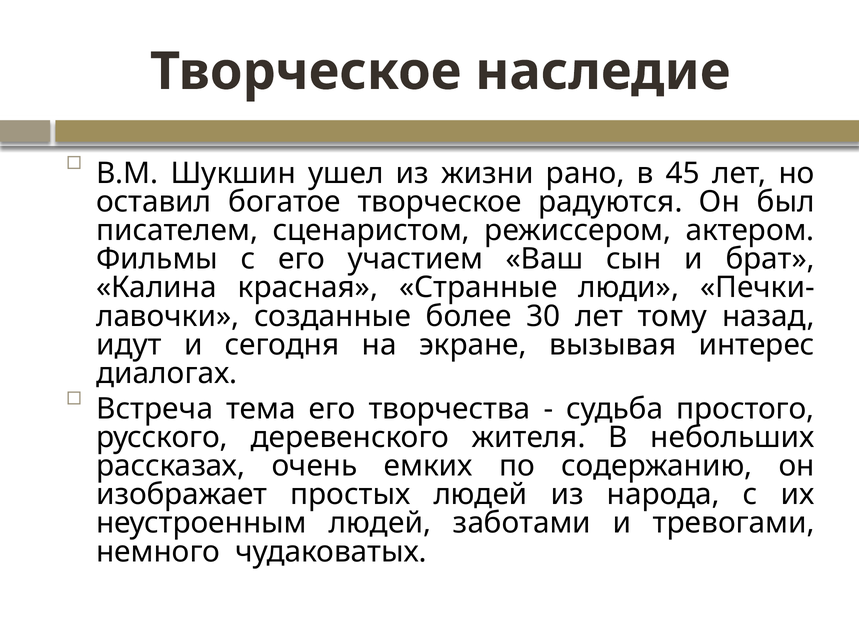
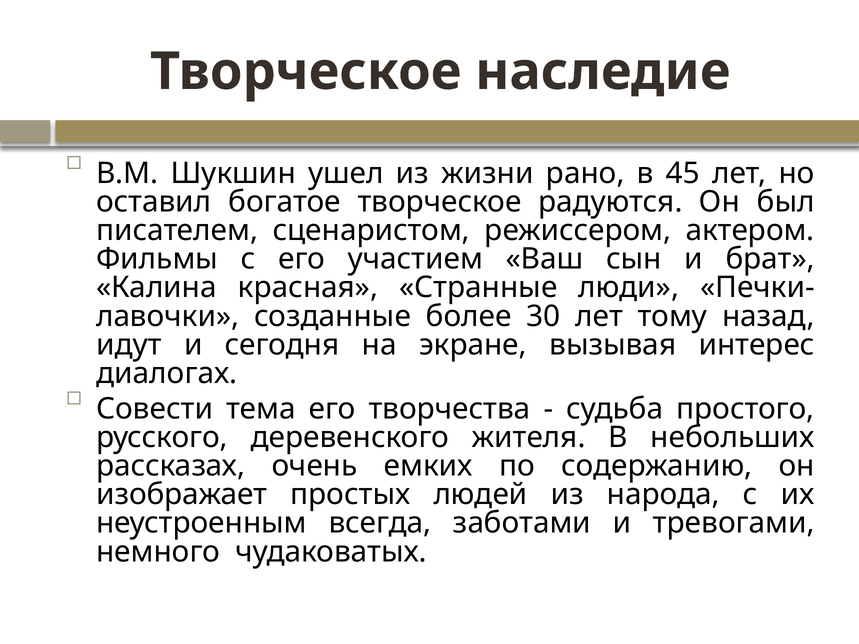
Встреча: Встреча -> Совести
неустроенным людей: людей -> всегда
